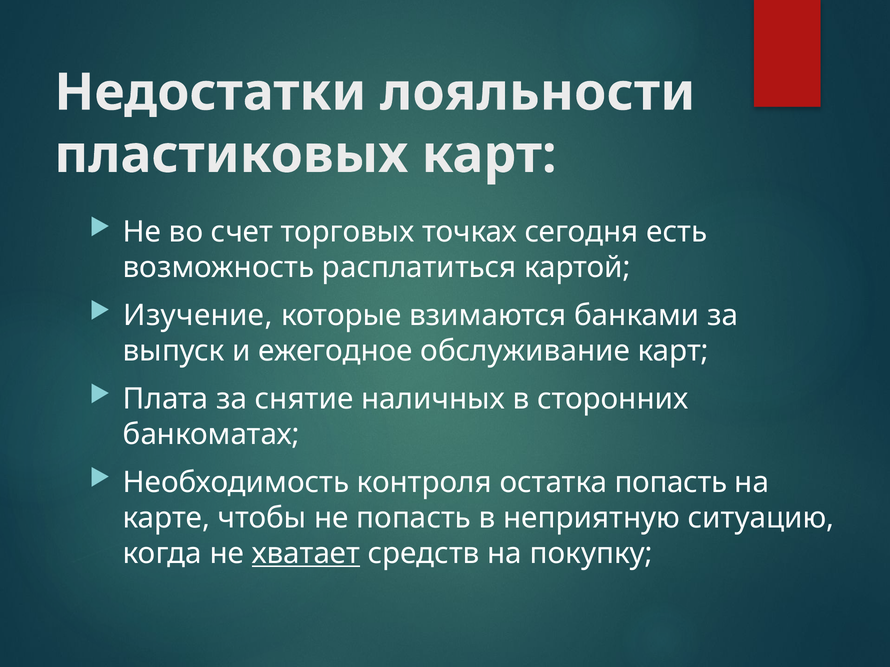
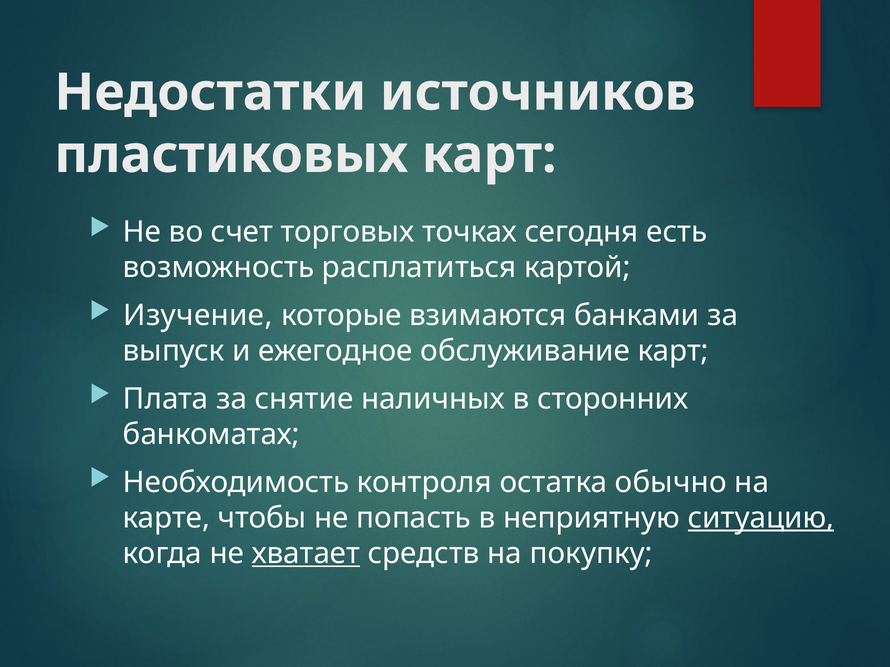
лояльности: лояльности -> источников
остатка попасть: попасть -> обычно
ситуацию underline: none -> present
